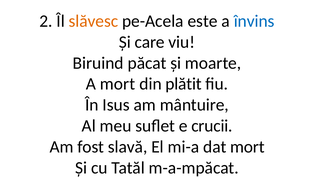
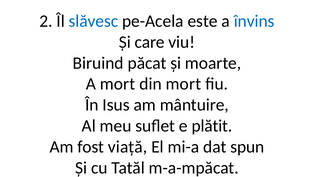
slăvesc colour: orange -> blue
din plătit: plătit -> mort
crucii: crucii -> plătit
slavă: slavă -> viață
dat mort: mort -> spun
